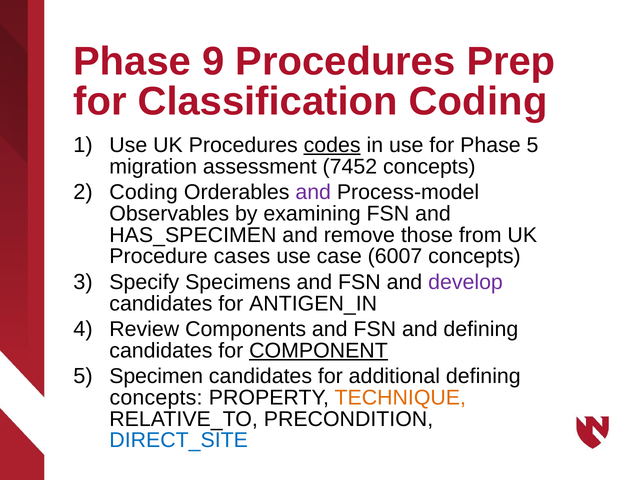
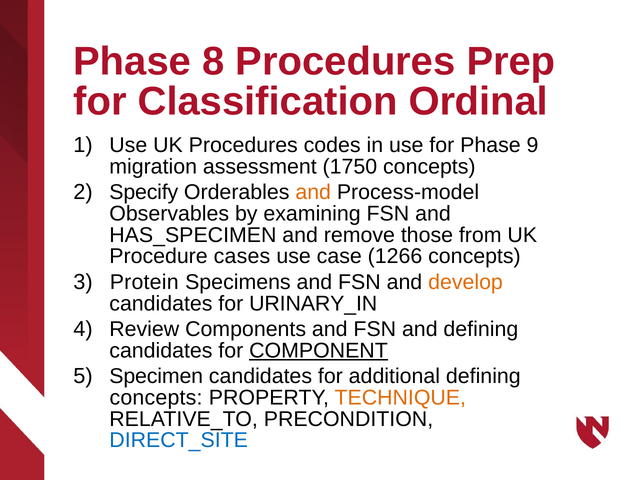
9: 9 -> 8
Classification Coding: Coding -> Ordinal
codes underline: present -> none
Phase 5: 5 -> 9
7452: 7452 -> 1750
Coding at (144, 192): Coding -> Specify
and at (313, 192) colour: purple -> orange
6007: 6007 -> 1266
Specify: Specify -> Protein
develop colour: purple -> orange
ANTIGEN_IN: ANTIGEN_IN -> URINARY_IN
